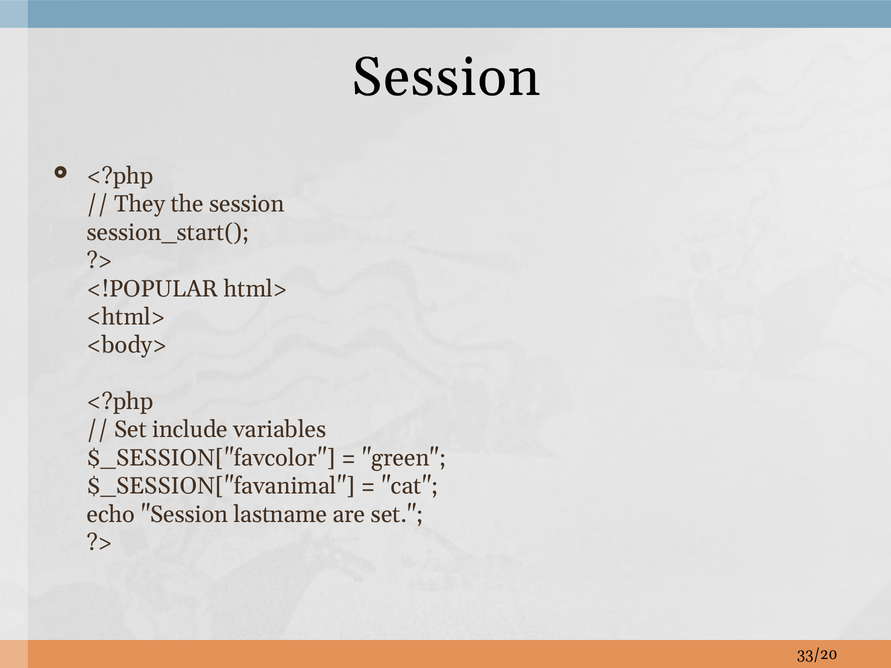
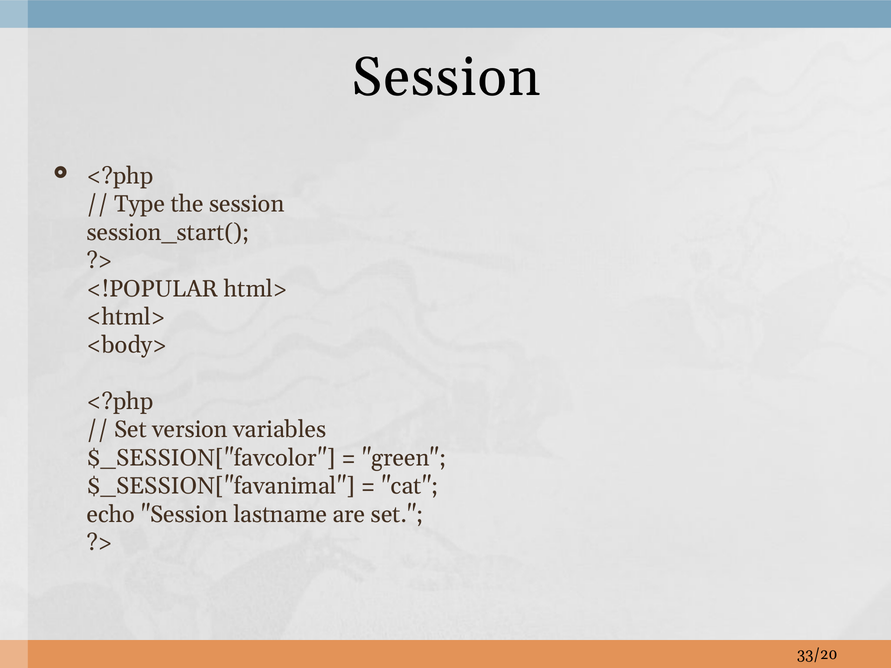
They: They -> Type
include: include -> version
